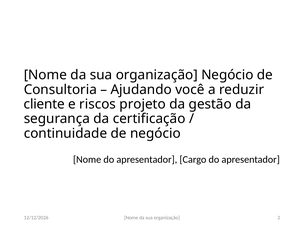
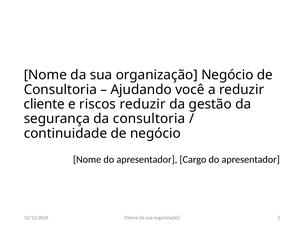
riscos projeto: projeto -> reduzir
da certificação: certificação -> consultoria
